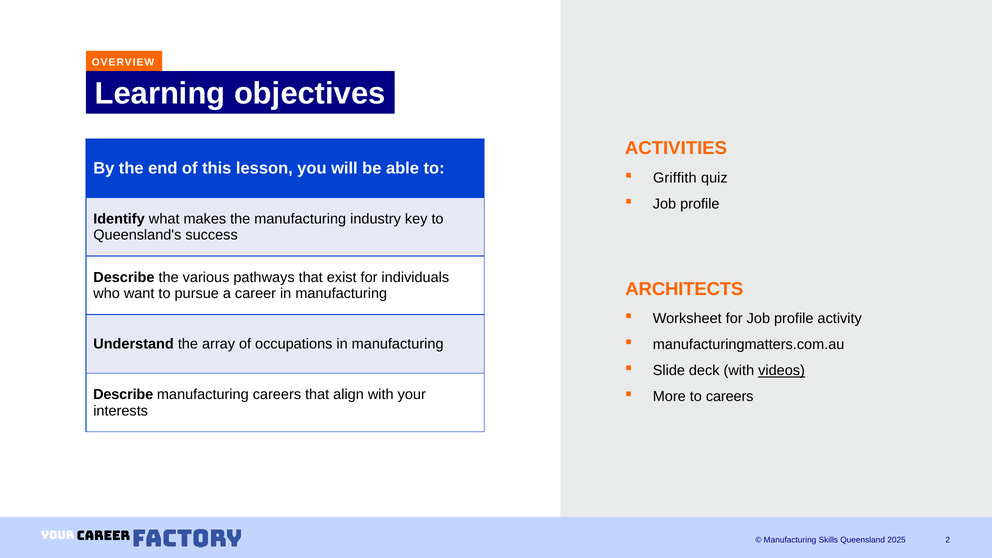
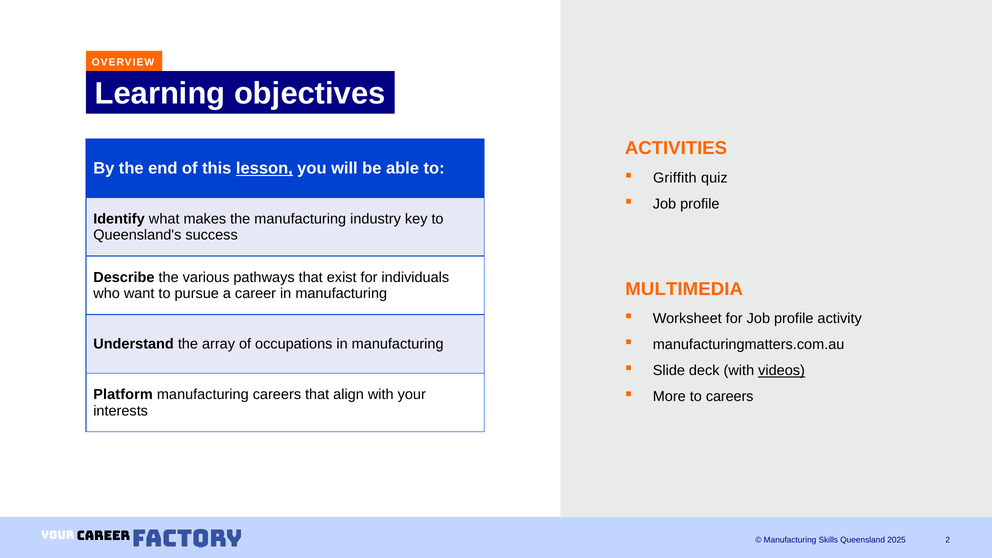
lesson underline: none -> present
ARCHITECTS: ARCHITECTS -> MULTIMEDIA
Describe at (123, 395): Describe -> Platform
